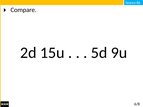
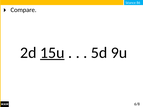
15u underline: none -> present
